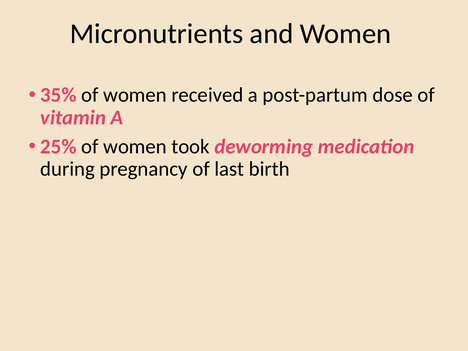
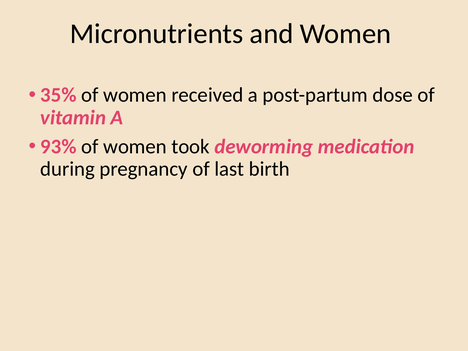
25%: 25% -> 93%
